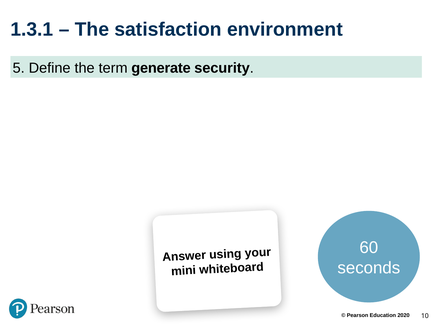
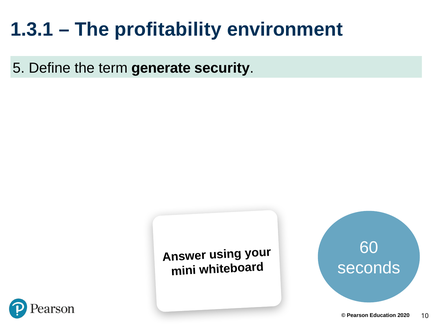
satisfaction: satisfaction -> profitability
